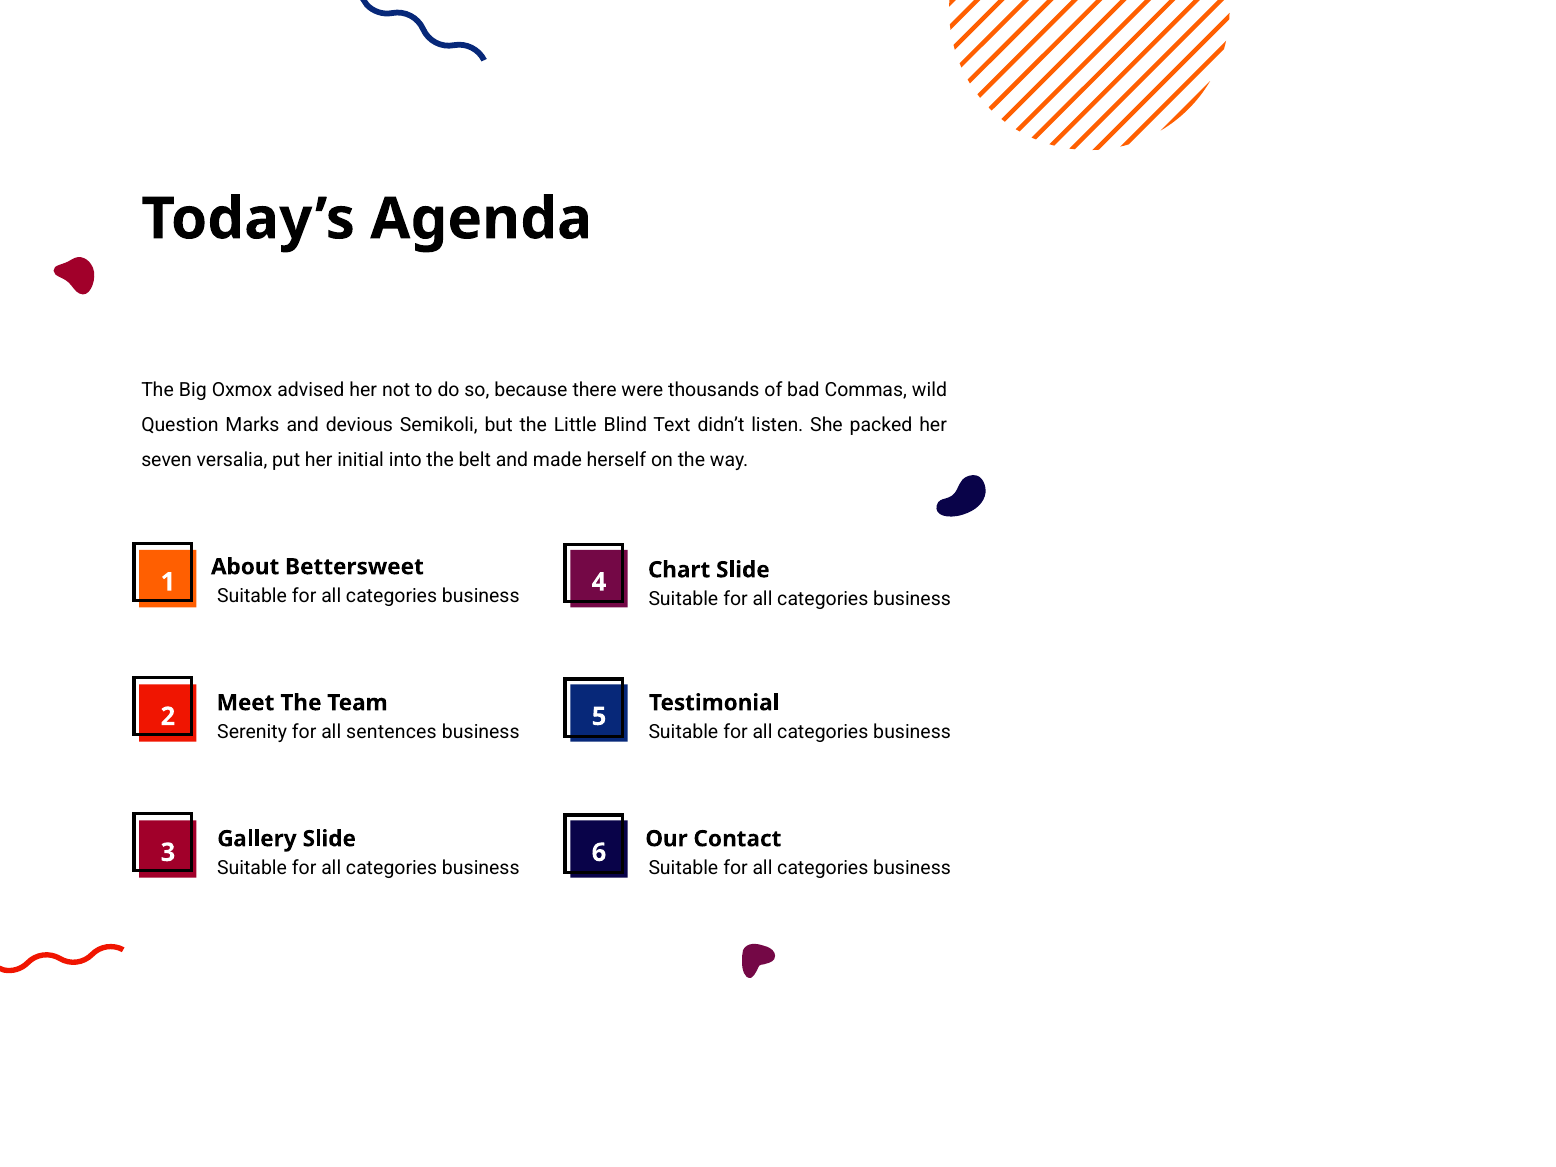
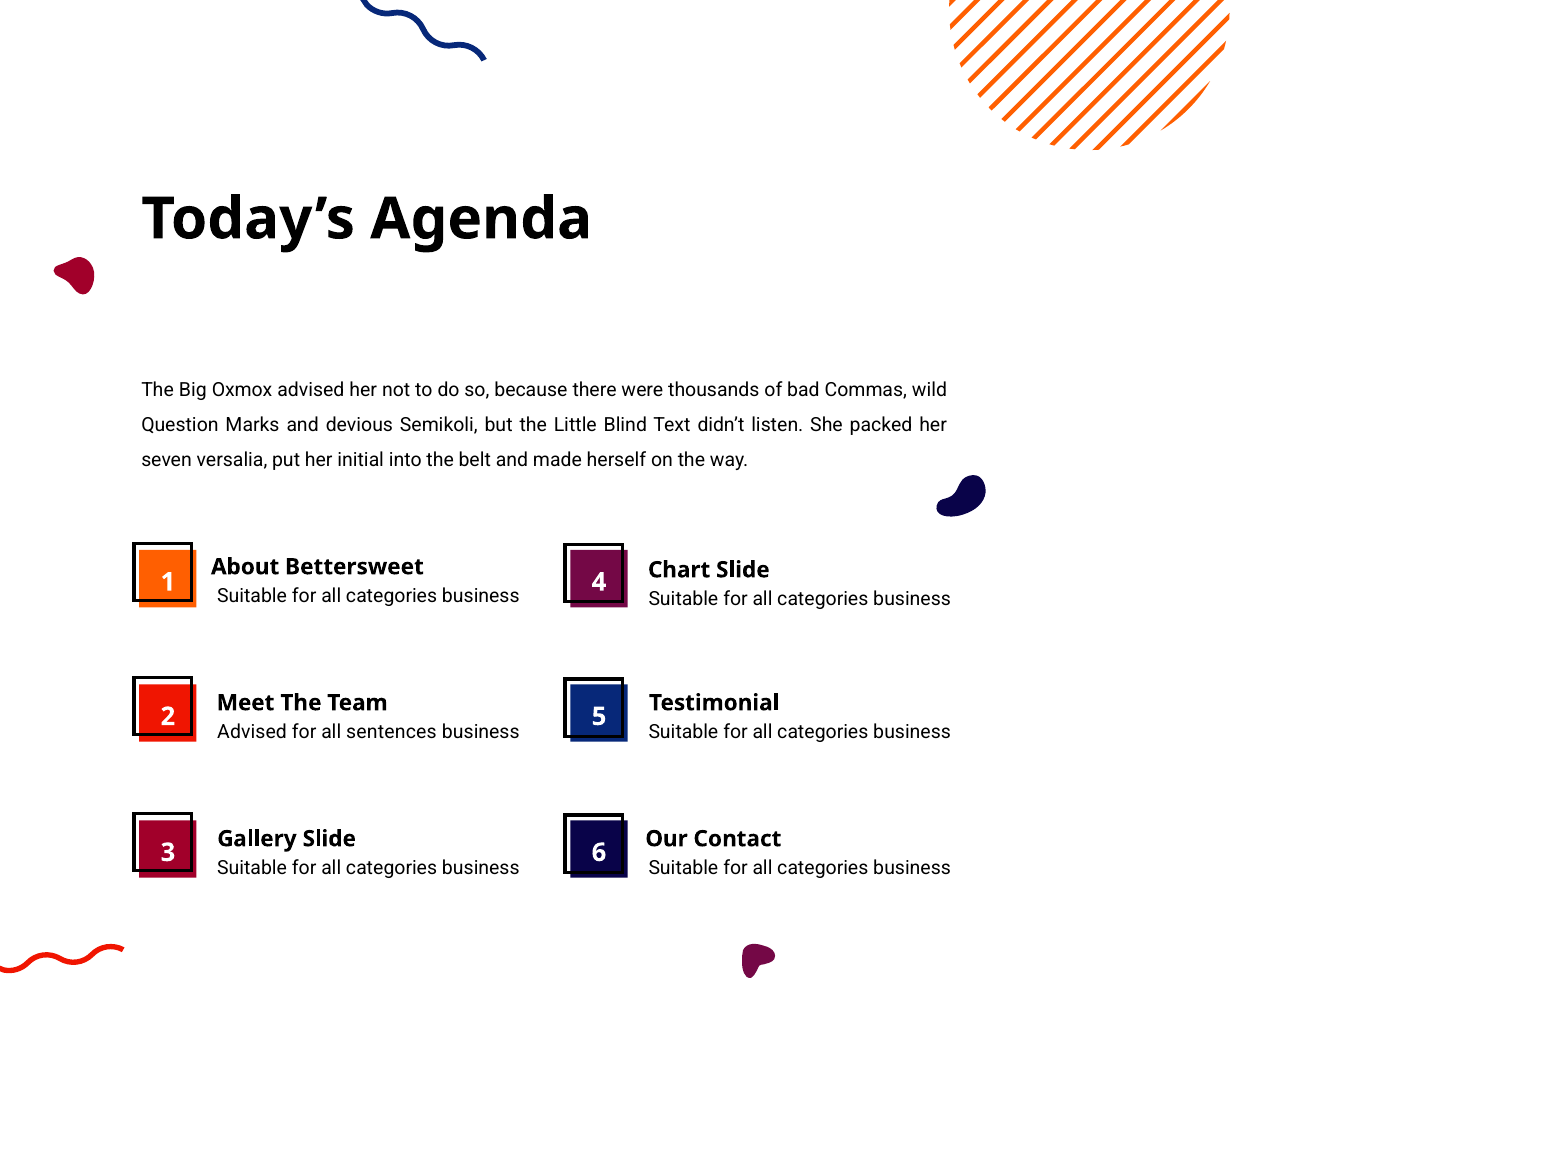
Serenity at (252, 732): Serenity -> Advised
